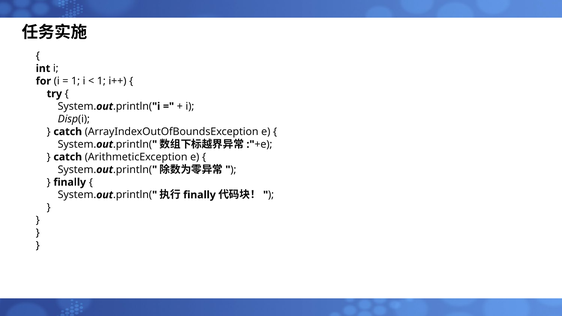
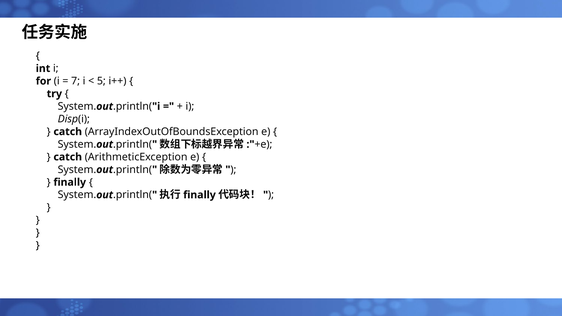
1 at (76, 81): 1 -> 7
1 at (101, 81): 1 -> 5
